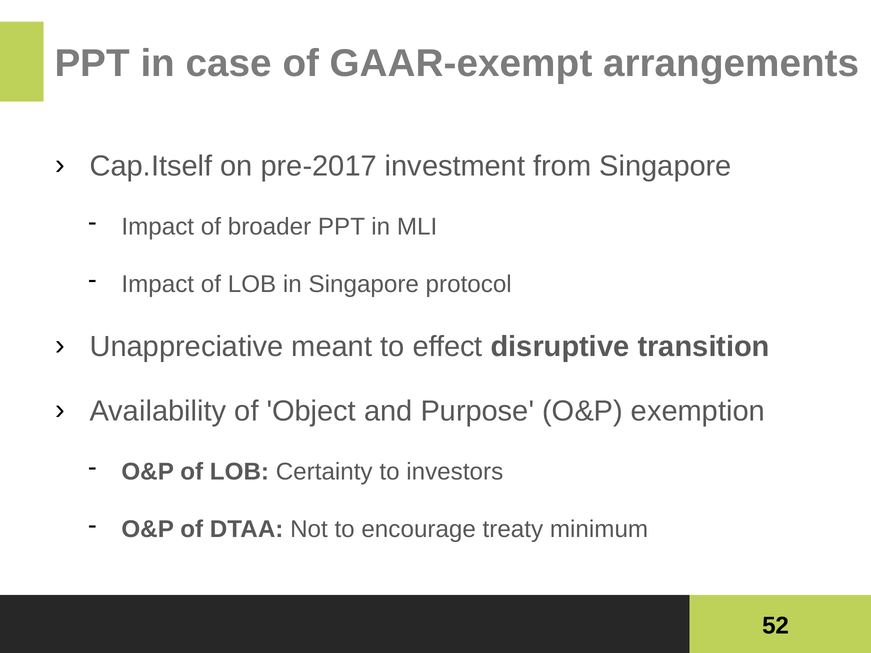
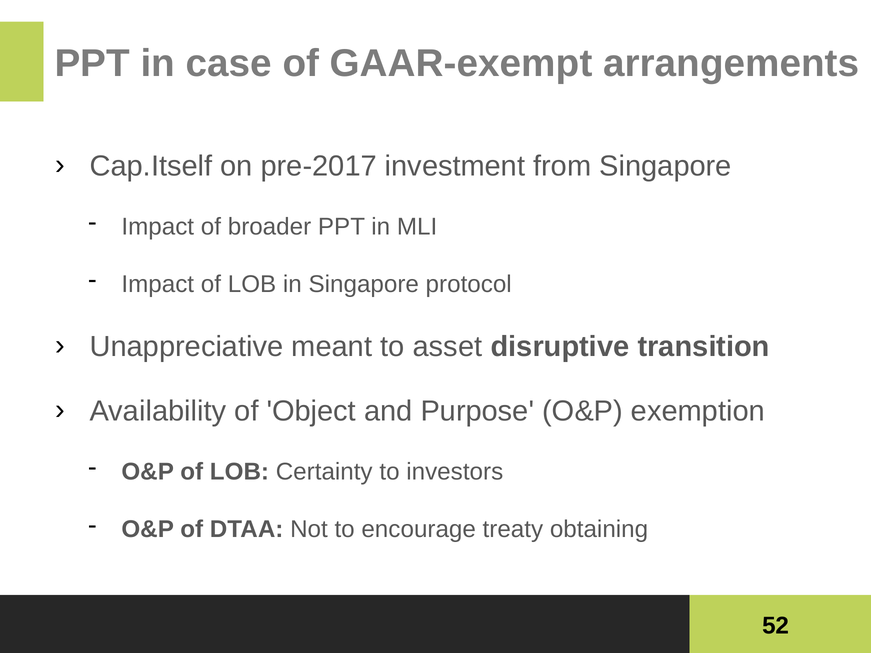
effect: effect -> asset
minimum: minimum -> obtaining
